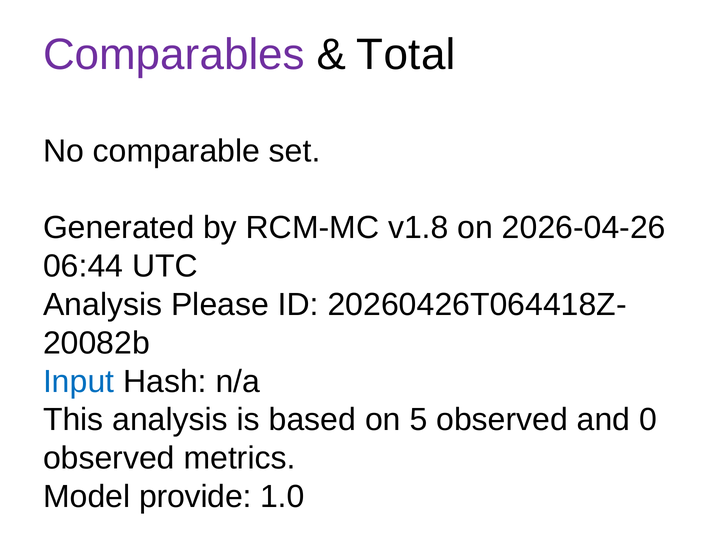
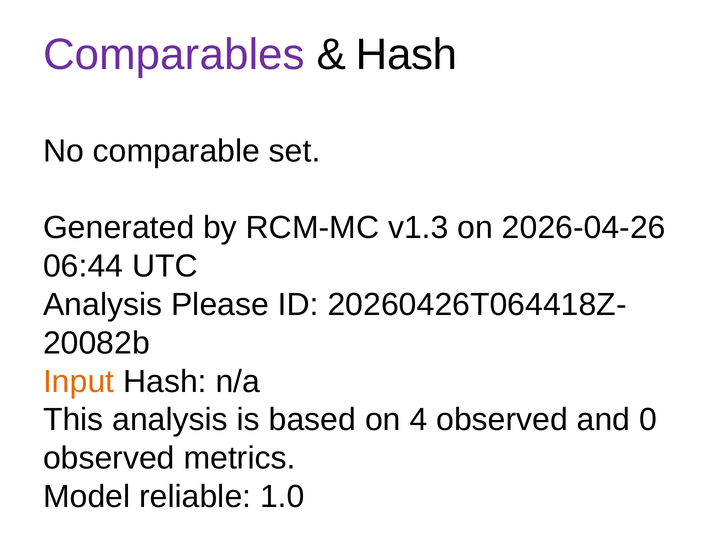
Total at (406, 55): Total -> Hash
v1.8: v1.8 -> v1.3
Input colour: blue -> orange
5: 5 -> 4
provide: provide -> reliable
